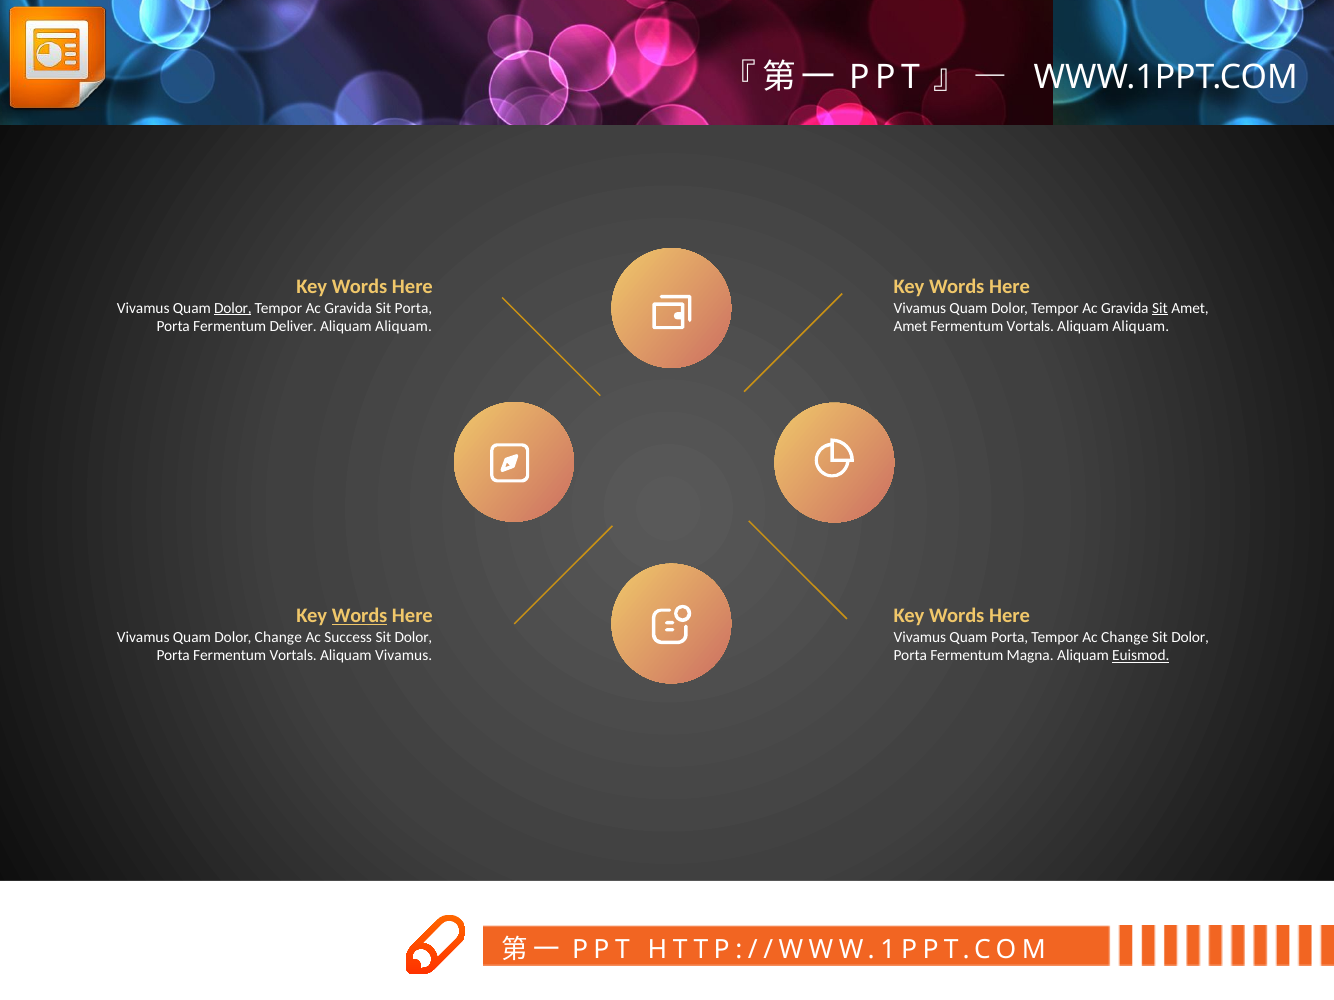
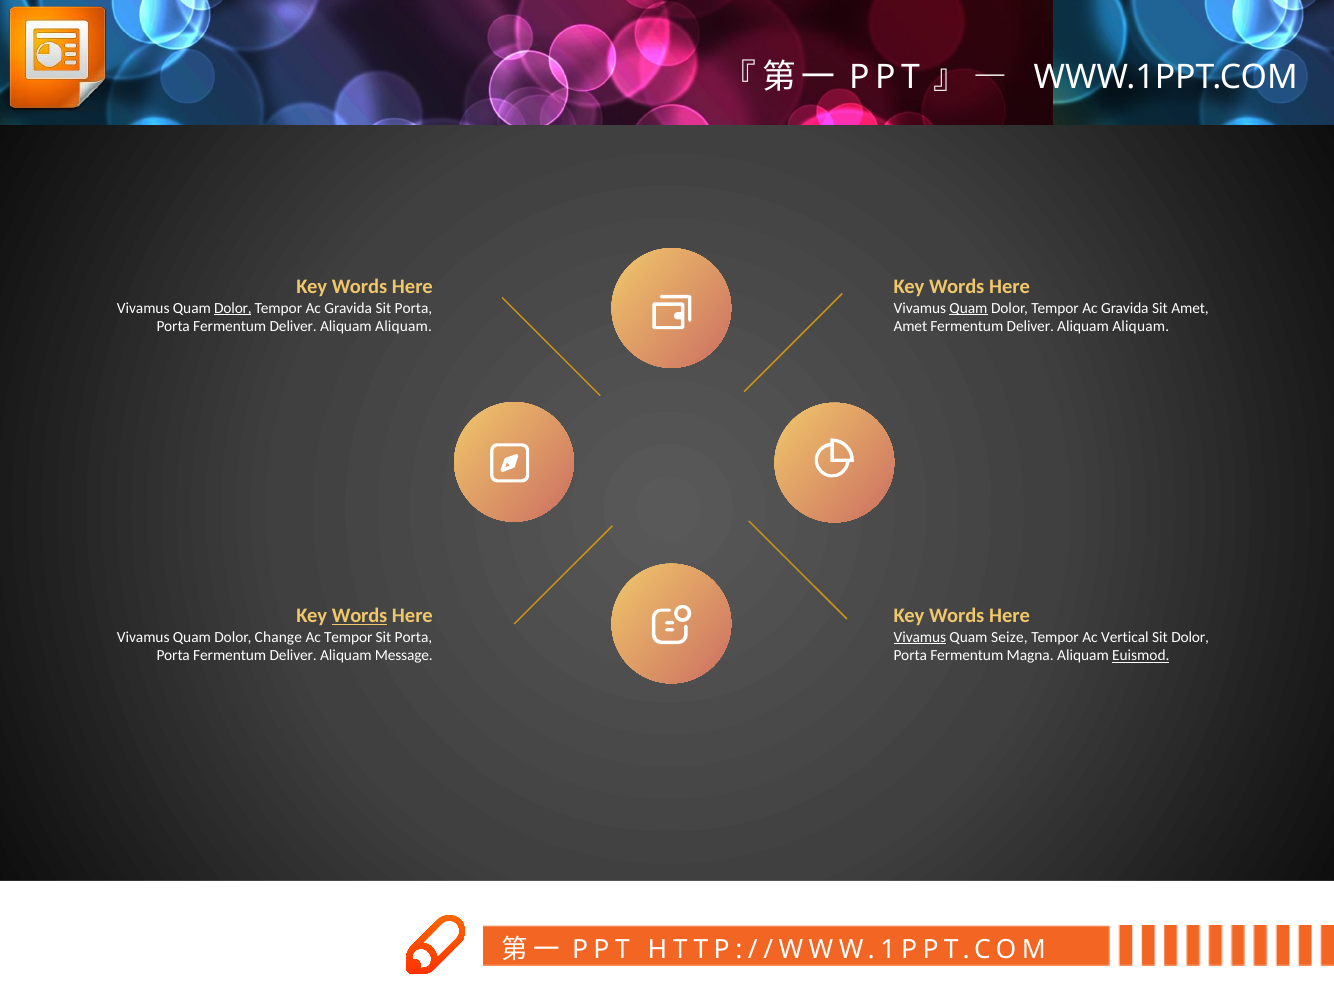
Quam at (969, 308) underline: none -> present
Sit at (1160, 308) underline: present -> none
Vortals at (1030, 327): Vortals -> Deliver
Ac Success: Success -> Tempor
Dolor at (413, 637): Dolor -> Porta
Vivamus at (920, 637) underline: none -> present
Quam Porta: Porta -> Seize
Ac Change: Change -> Vertical
Vortals at (293, 656): Vortals -> Deliver
Aliquam Vivamus: Vivamus -> Message
